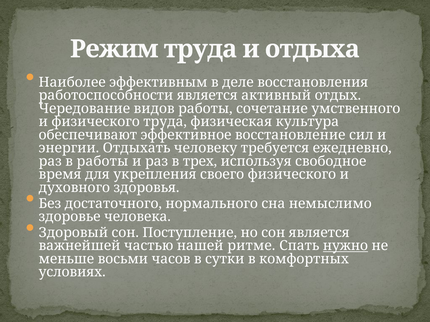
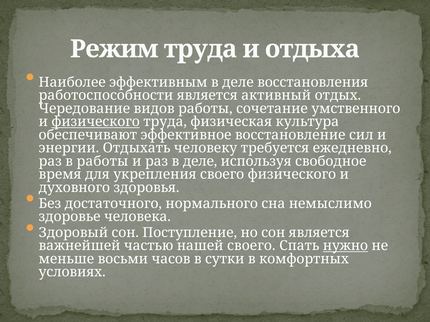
физического at (96, 122) underline: none -> present
раз в трех: трех -> деле
нашей ритме: ритме -> своего
